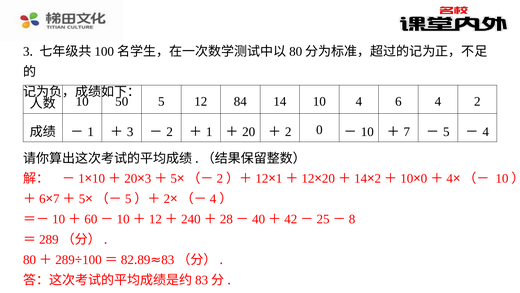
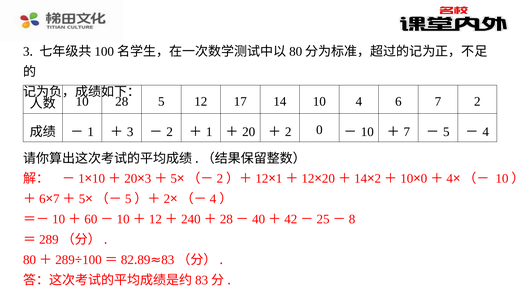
50: 50 -> 28
84: 84 -> 17
6 4: 4 -> 7
